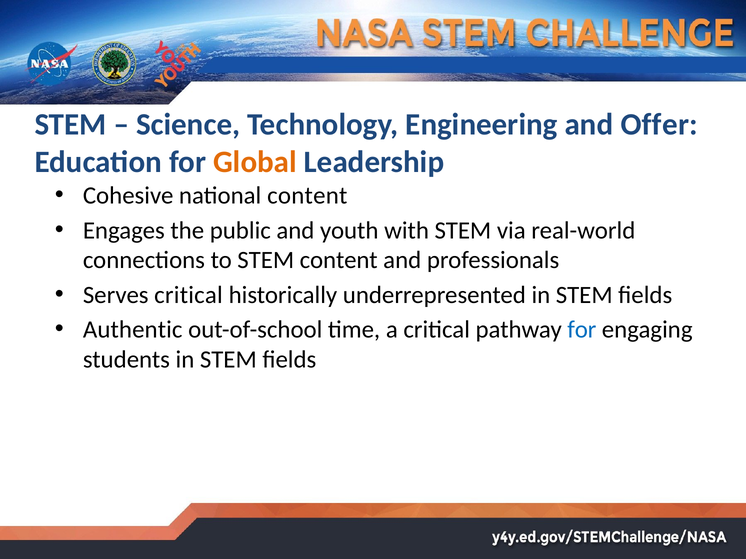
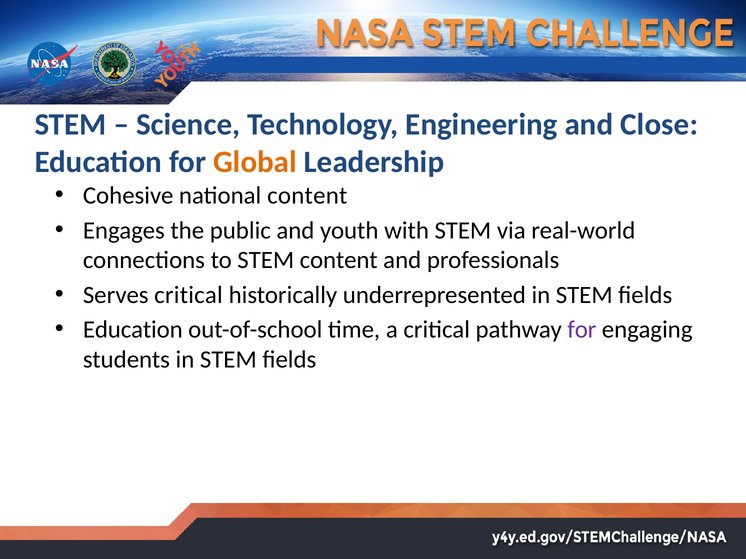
Offer: Offer -> Close
Authentic at (133, 330): Authentic -> Education
for at (582, 330) colour: blue -> purple
